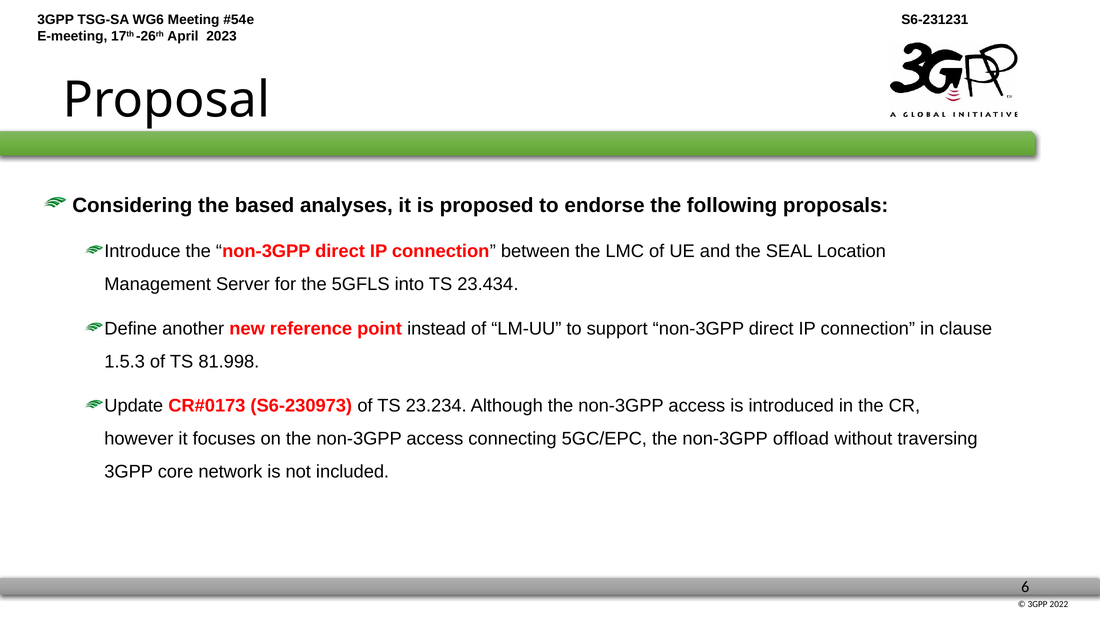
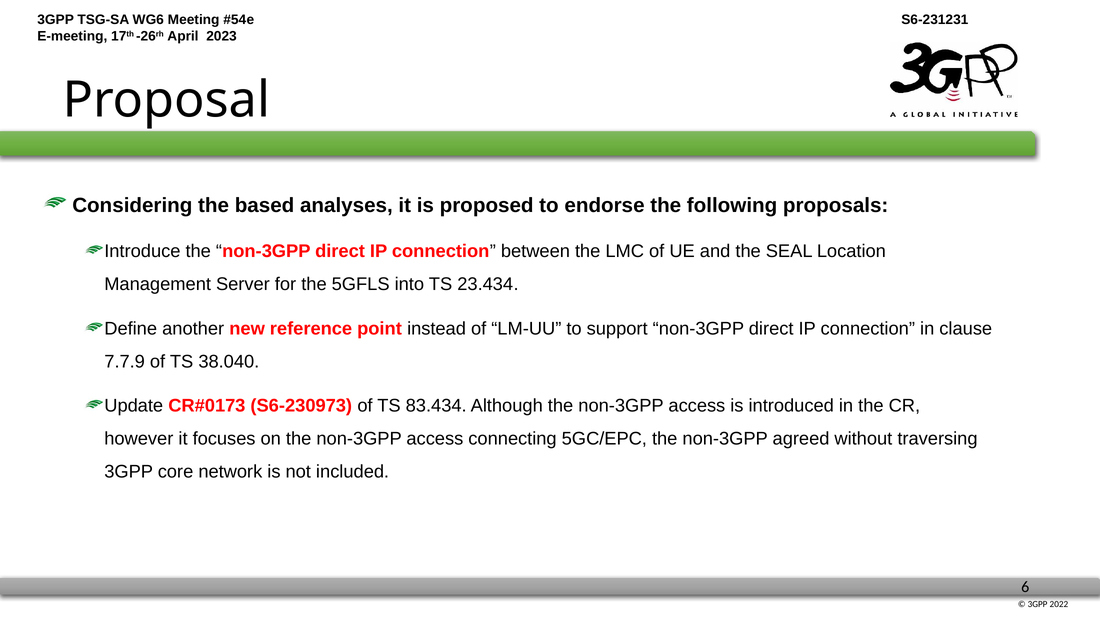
1.5.3: 1.5.3 -> 7.7.9
81.998: 81.998 -> 38.040
23.234: 23.234 -> 83.434
offload: offload -> agreed
